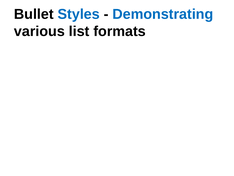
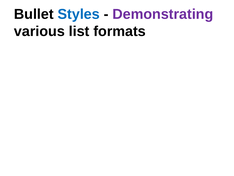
Demonstrating colour: blue -> purple
